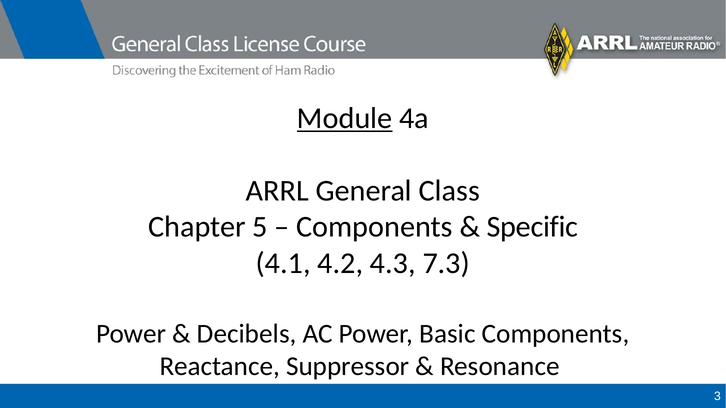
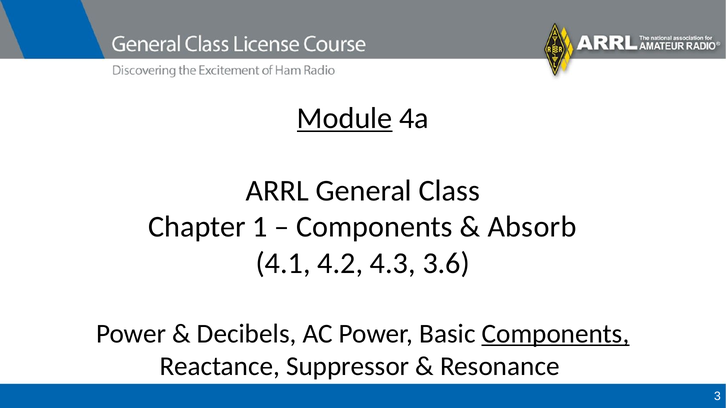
5: 5 -> 1
Specific: Specific -> Absorb
7.3: 7.3 -> 3.6
Components at (556, 334) underline: none -> present
